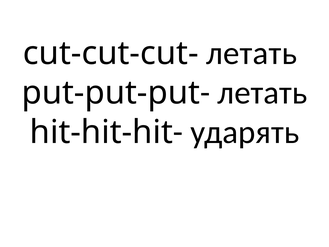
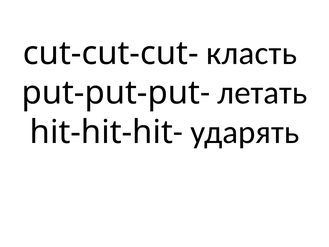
cut-cut-cut- летать: летать -> класть
